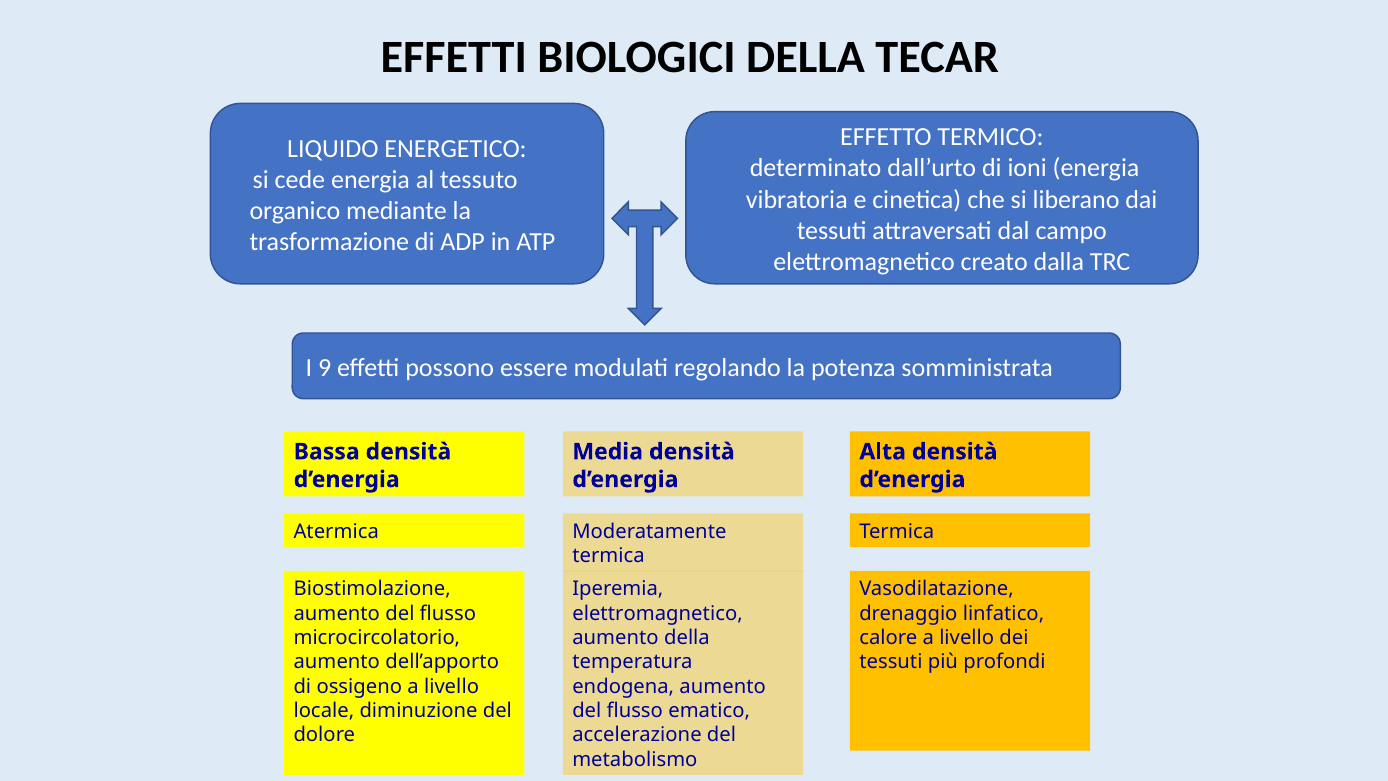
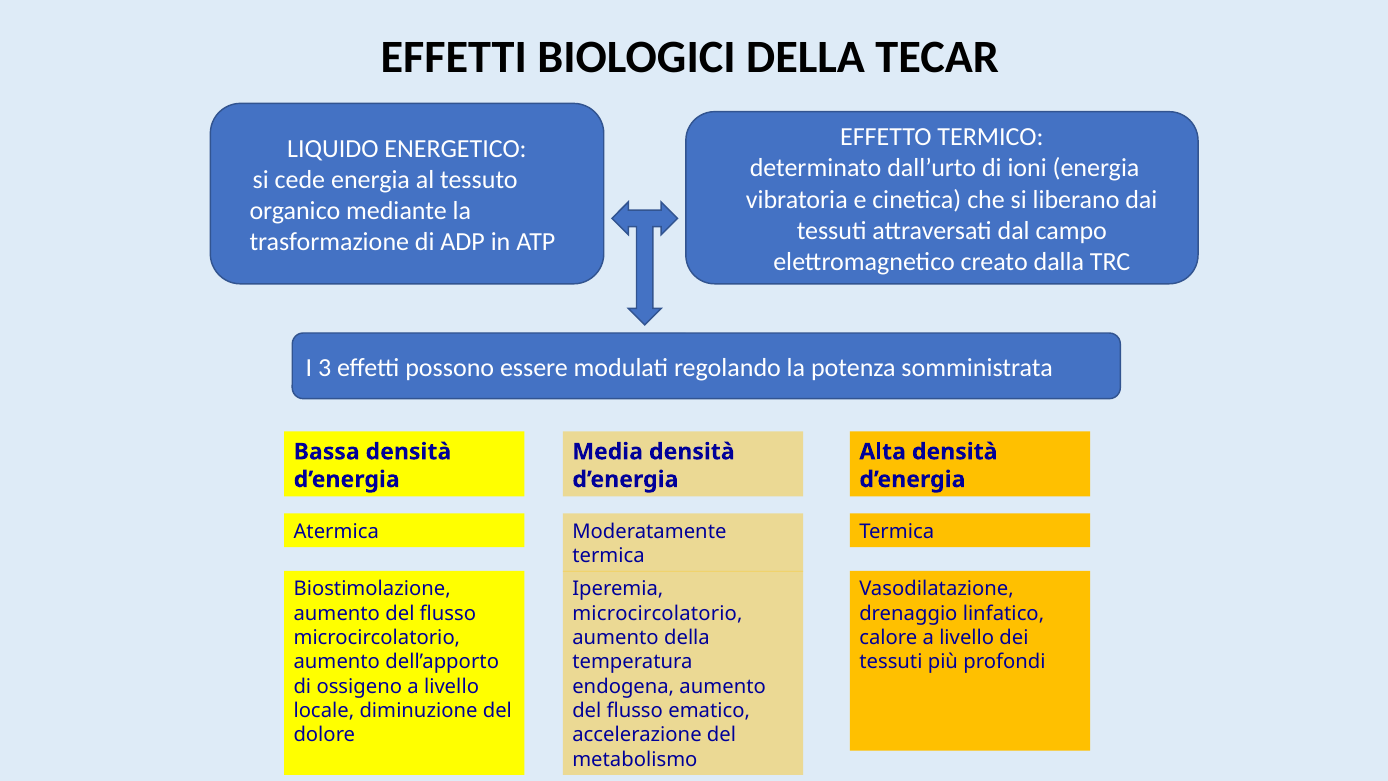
9: 9 -> 3
elettromagnetico at (658, 613): elettromagnetico -> microcircolatorio
